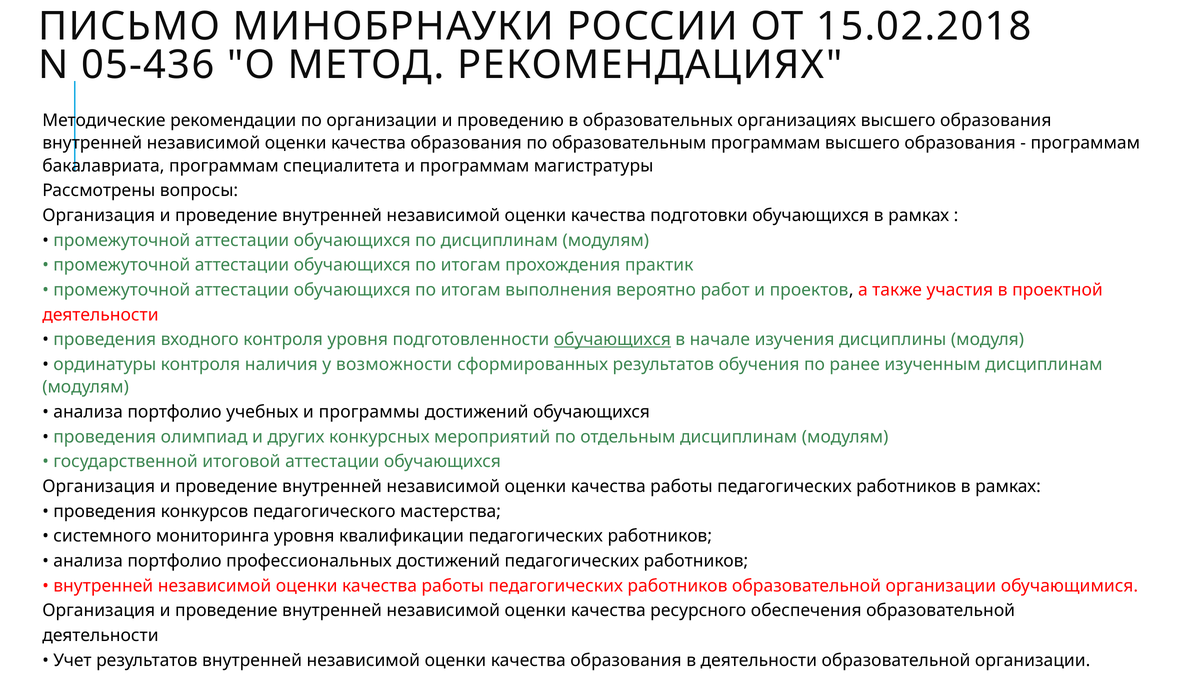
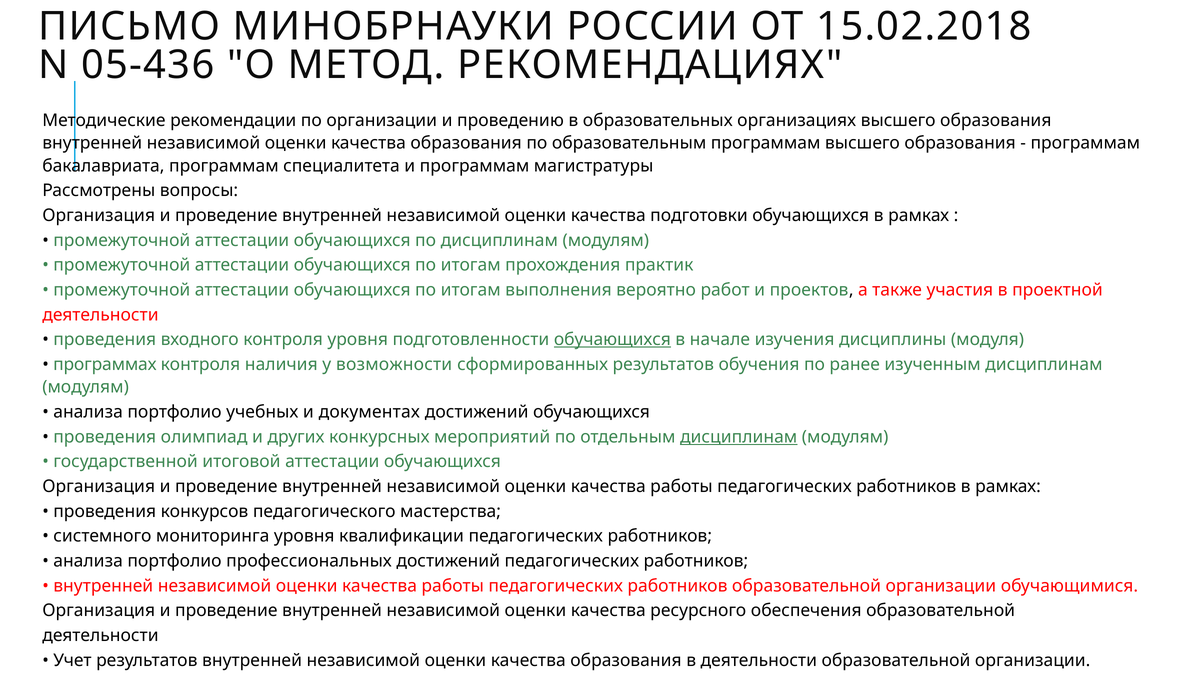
ординатуры: ординатуры -> программах
программы: программы -> документах
дисциплинам at (739, 437) underline: none -> present
